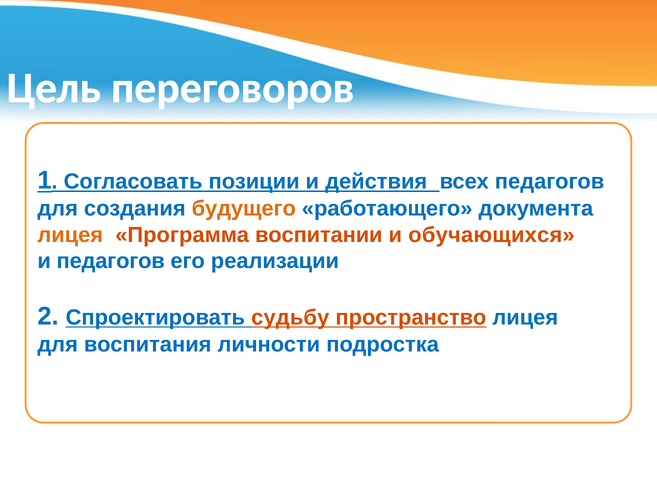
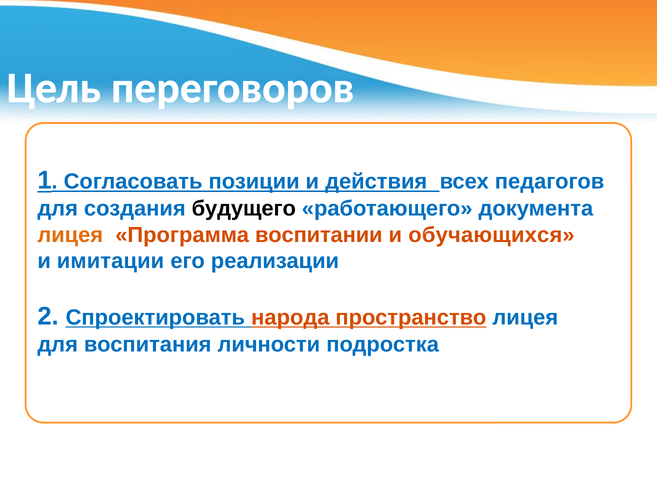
будущего colour: orange -> black
и педагогов: педагогов -> имитации
судьбу: судьбу -> народа
